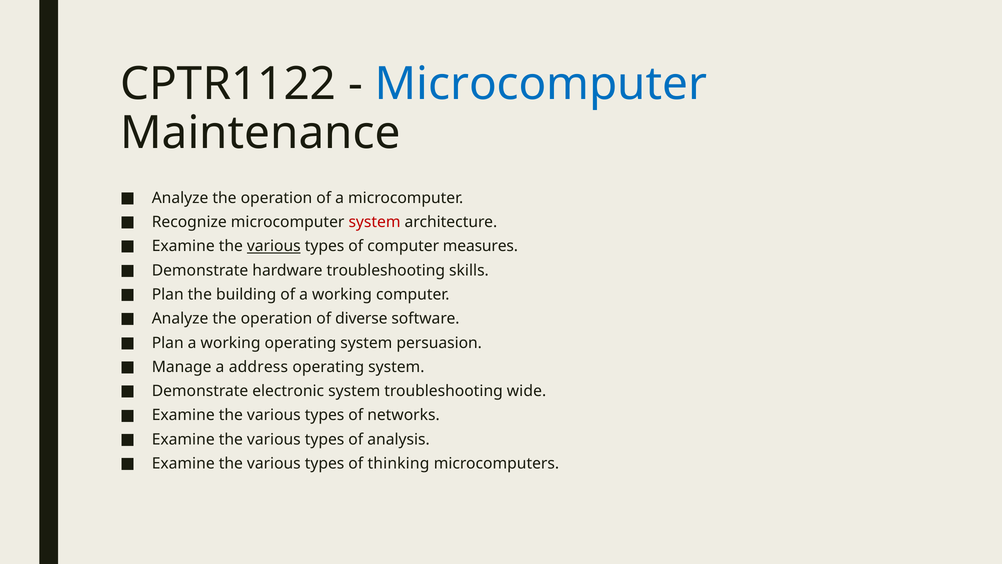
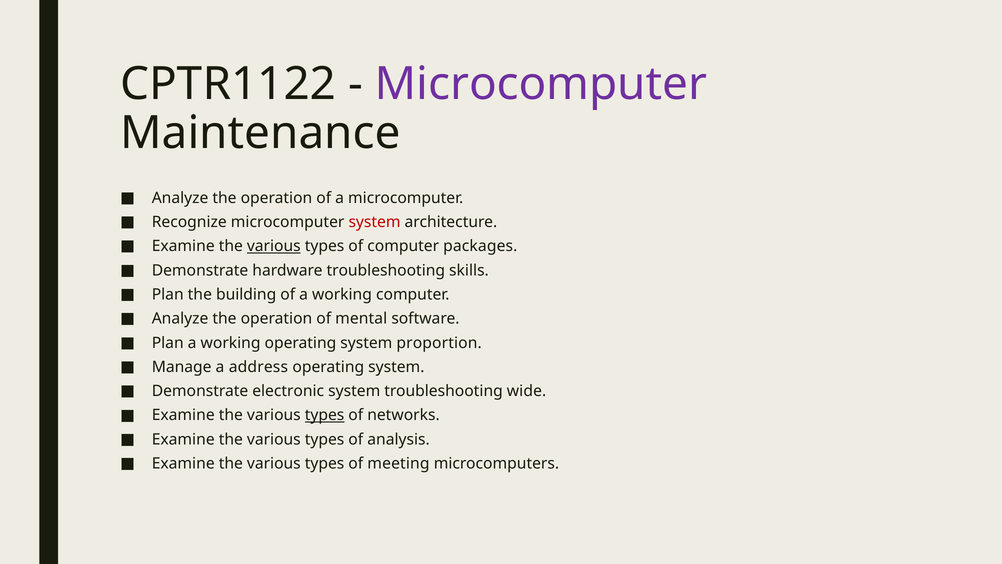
Microcomputer at (541, 84) colour: blue -> purple
measures: measures -> packages
diverse: diverse -> mental
persuasion: persuasion -> proportion
types at (325, 415) underline: none -> present
thinking: thinking -> meeting
